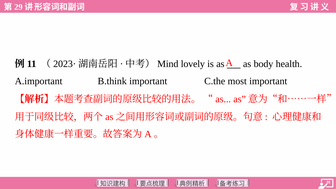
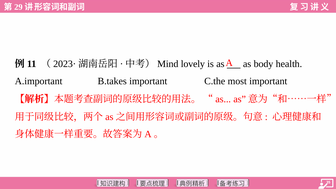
B.think: B.think -> B.takes
